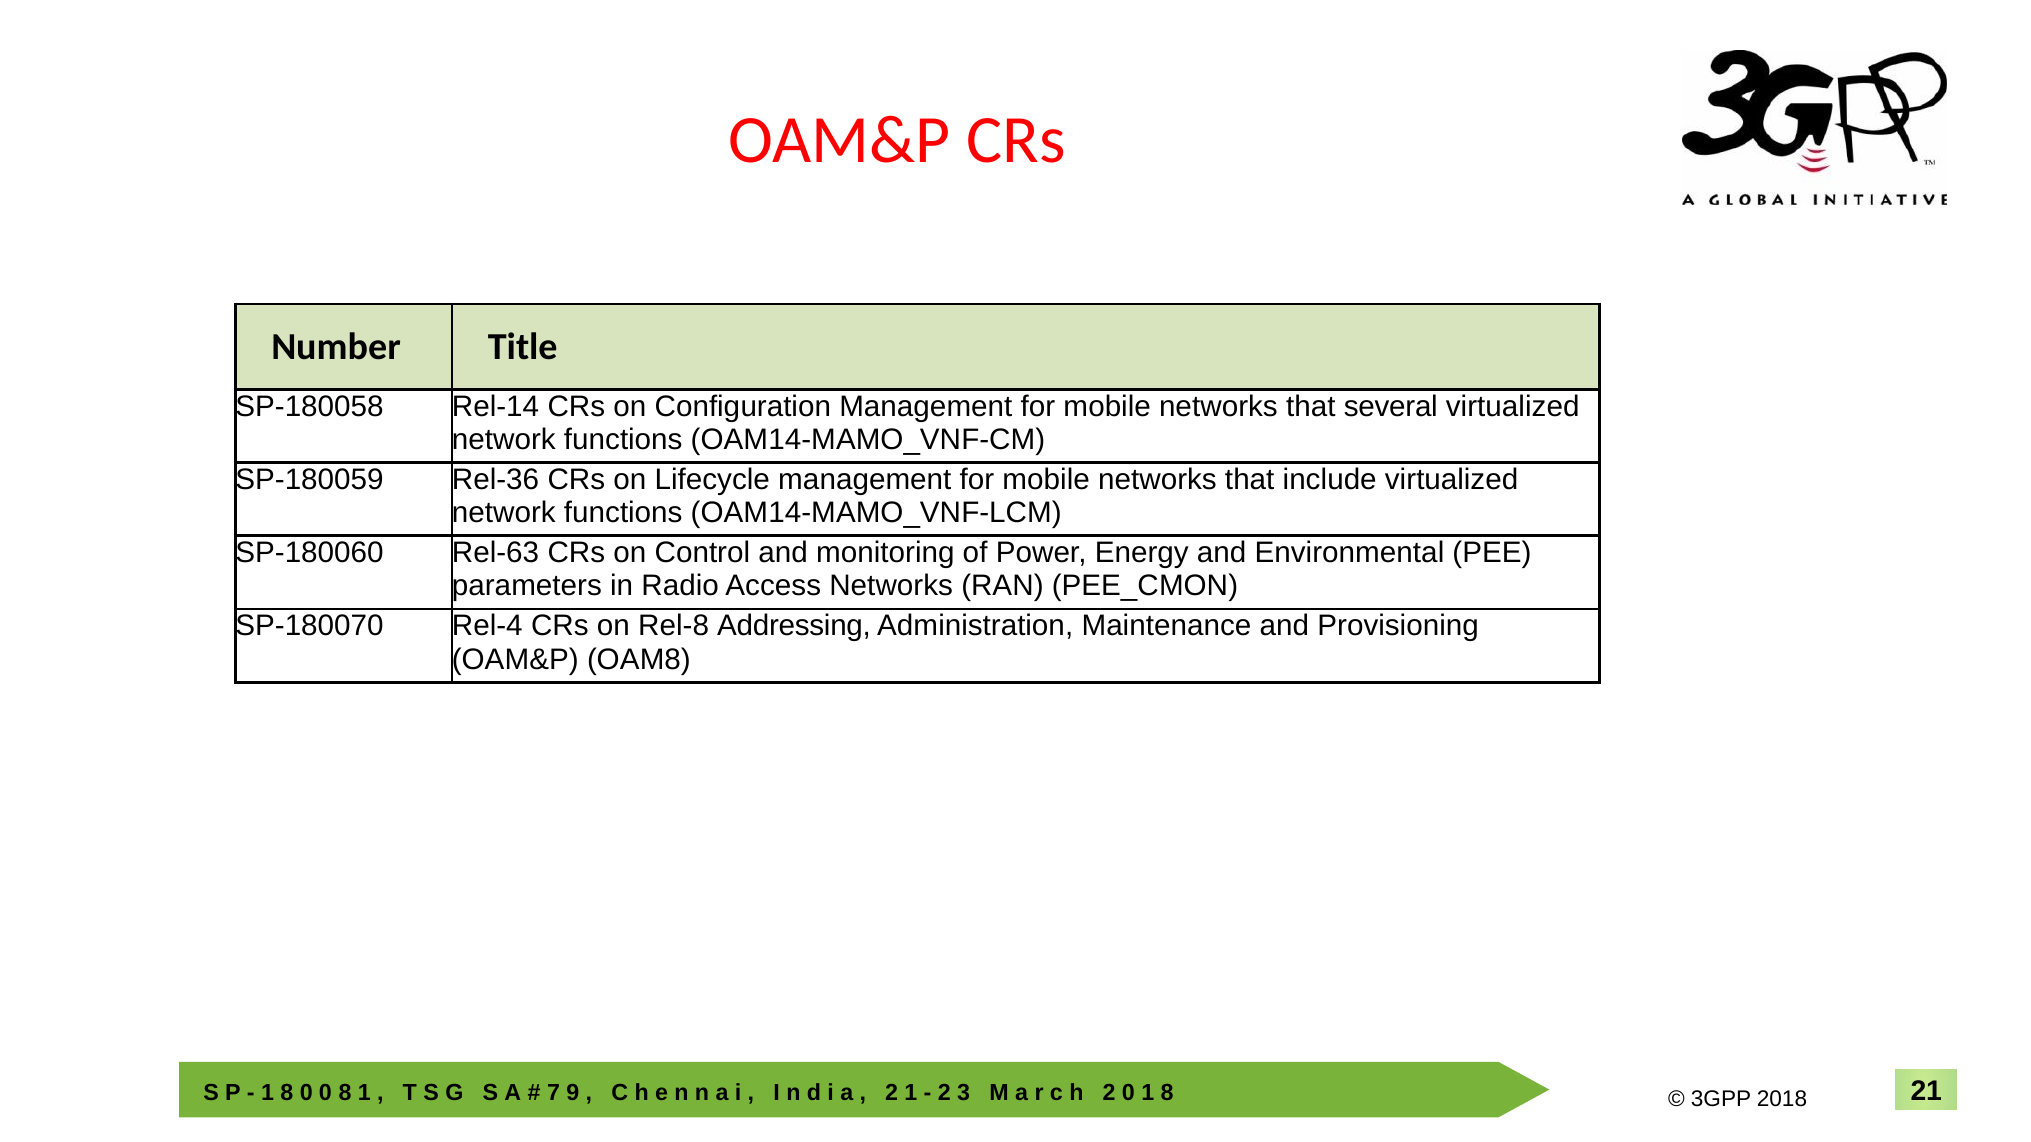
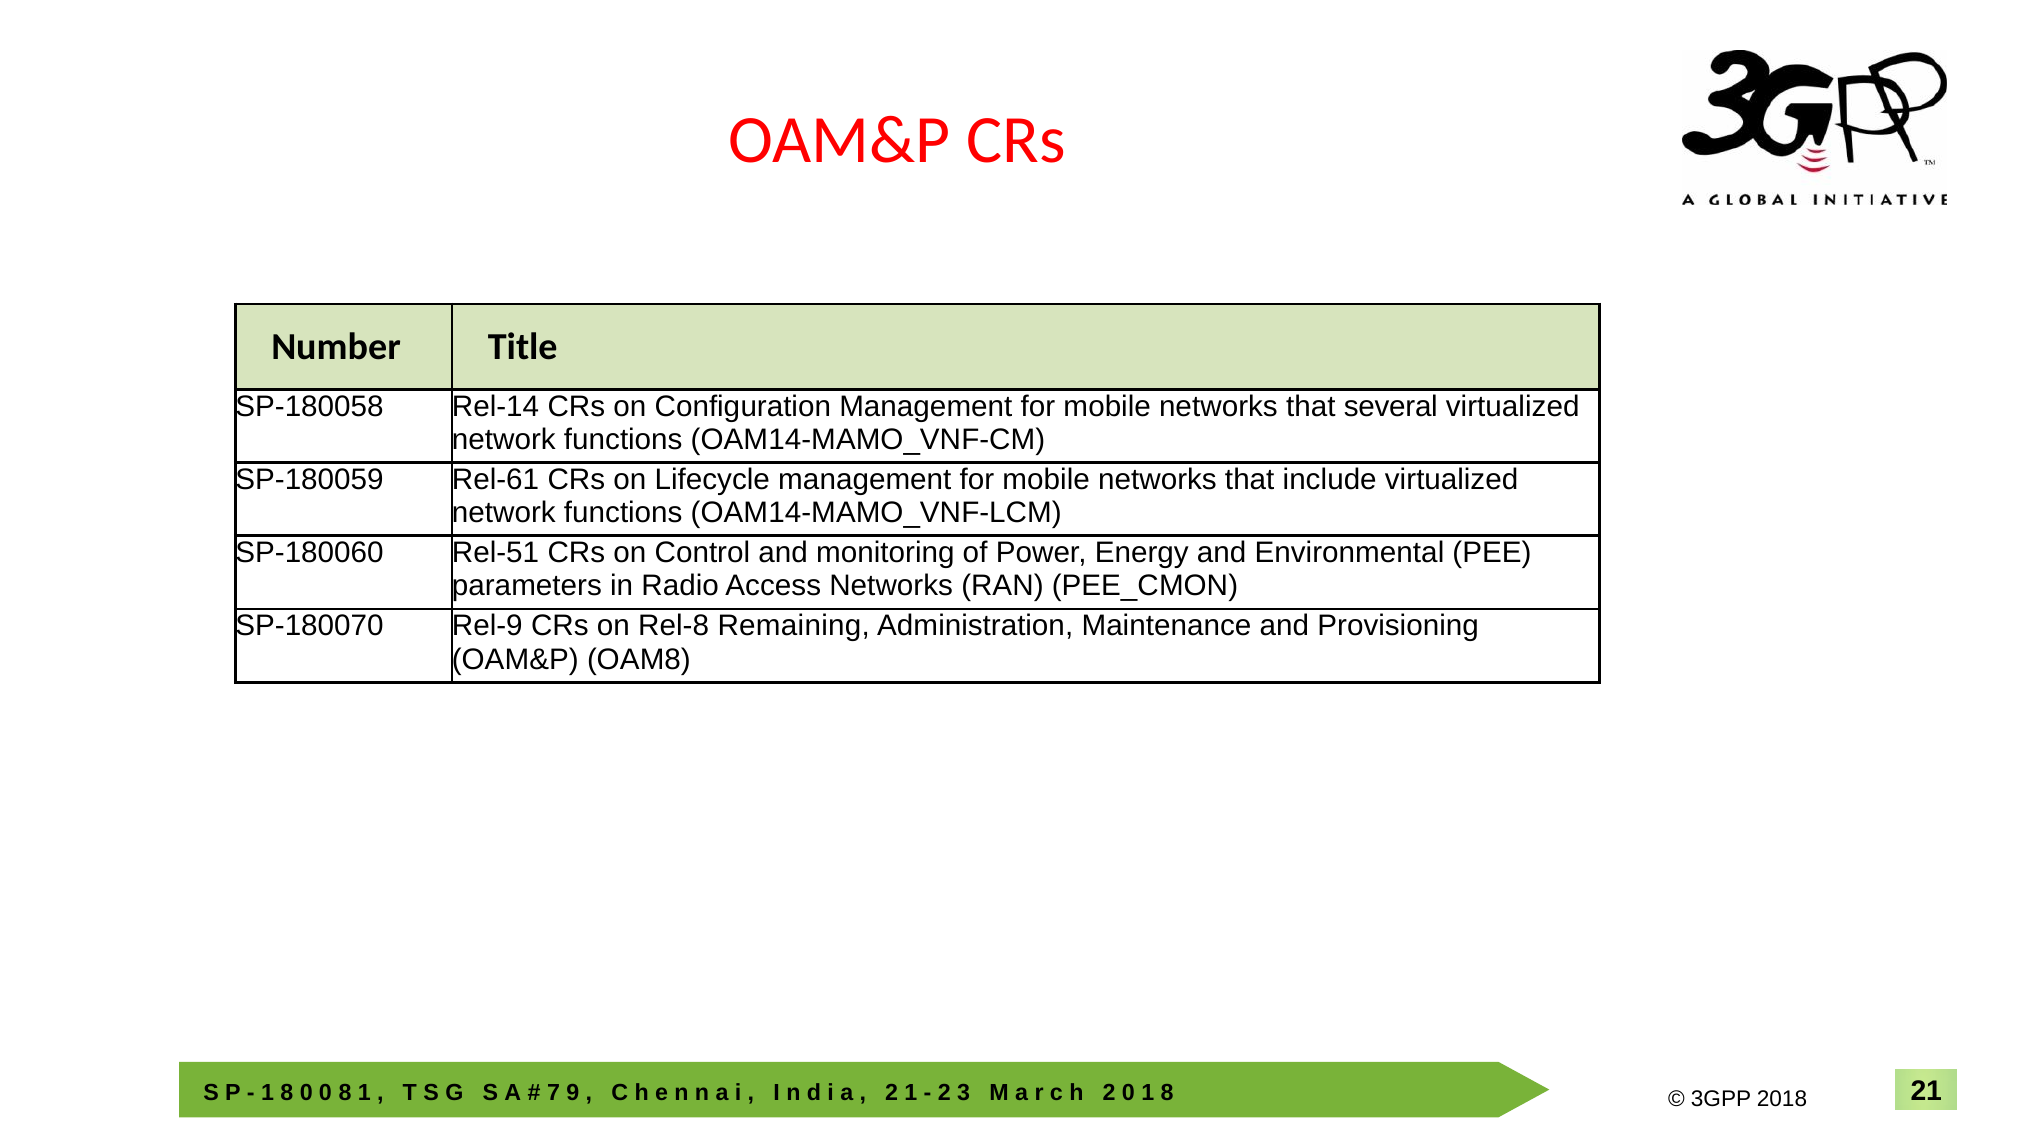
Rel-36: Rel-36 -> Rel-61
Rel-63: Rel-63 -> Rel-51
Rel-4: Rel-4 -> Rel-9
Addressing: Addressing -> Remaining
